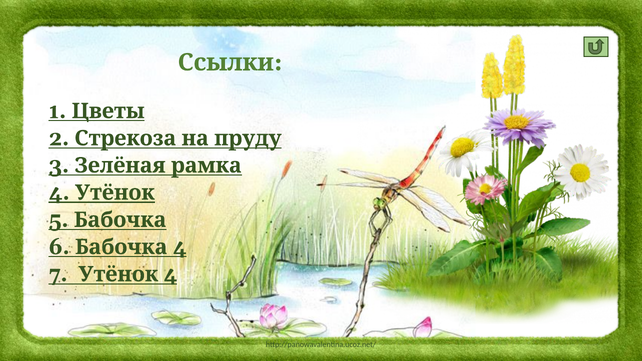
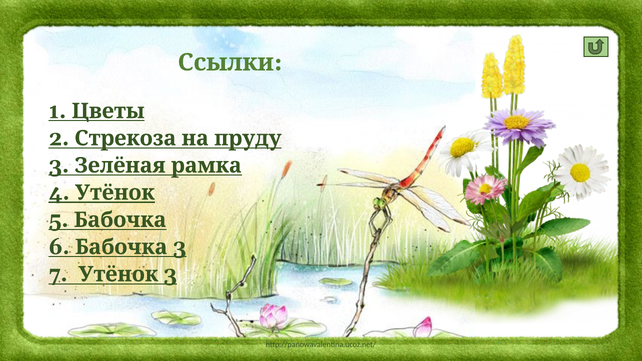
6 4: 4 -> 3
7 4: 4 -> 3
